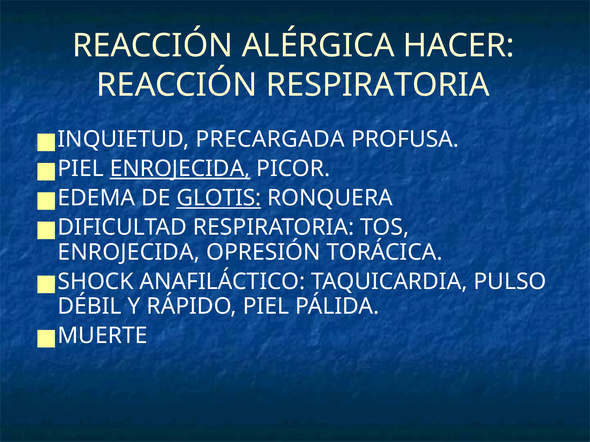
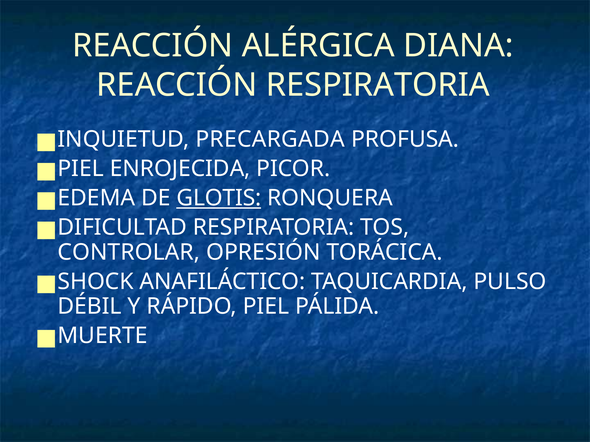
HACER: HACER -> DIANA
ENROJECIDA at (180, 169) underline: present -> none
ENROJECIDA at (129, 252): ENROJECIDA -> CONTROLAR
